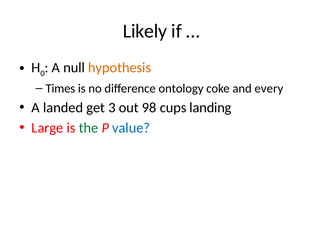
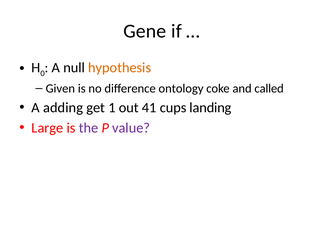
Likely: Likely -> Gene
Times: Times -> Given
every: every -> called
landed: landed -> adding
3: 3 -> 1
98: 98 -> 41
the colour: green -> purple
value colour: blue -> purple
